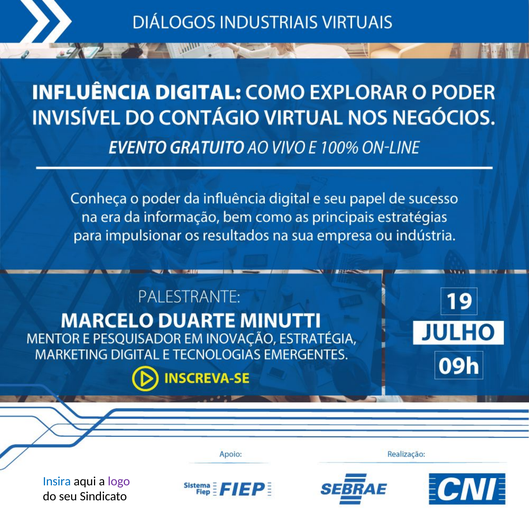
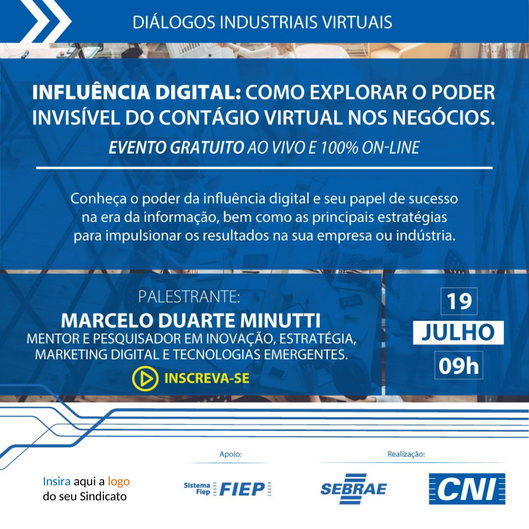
logo colour: purple -> orange
